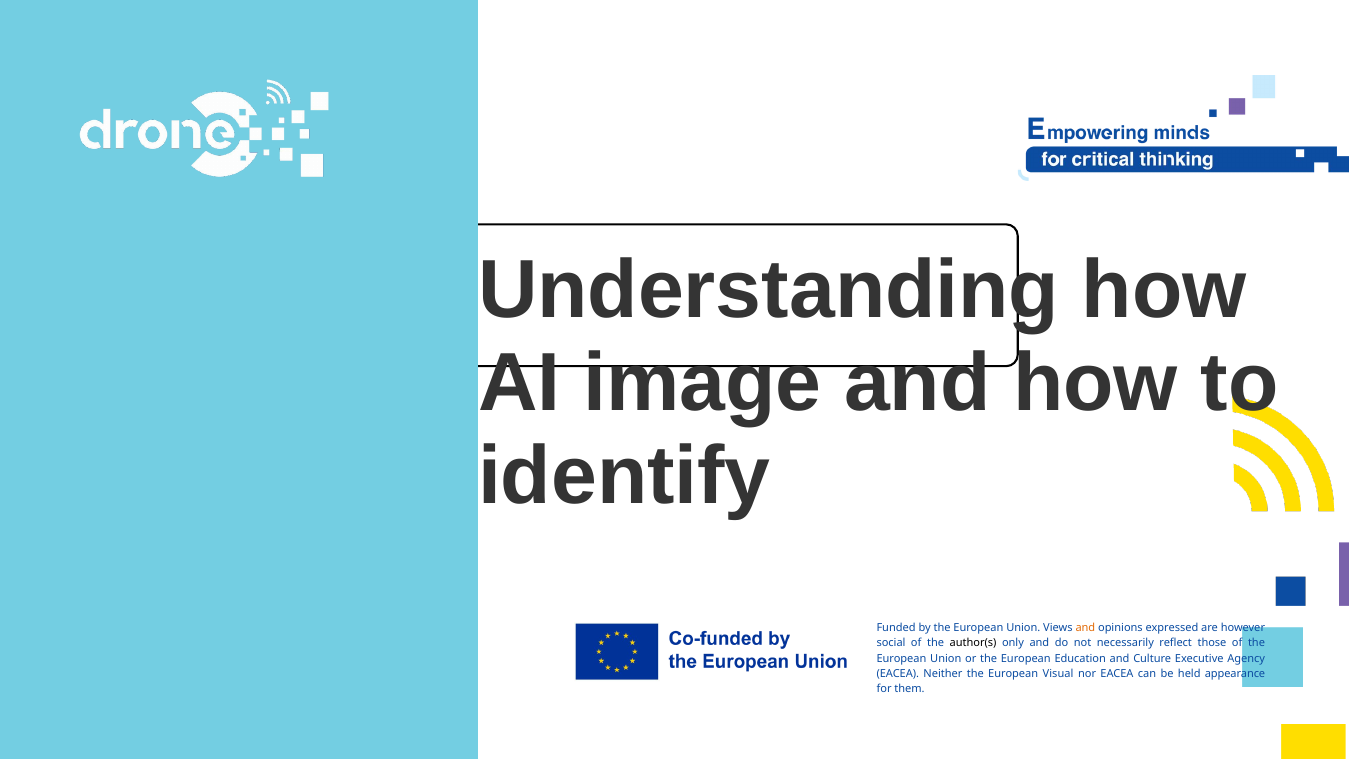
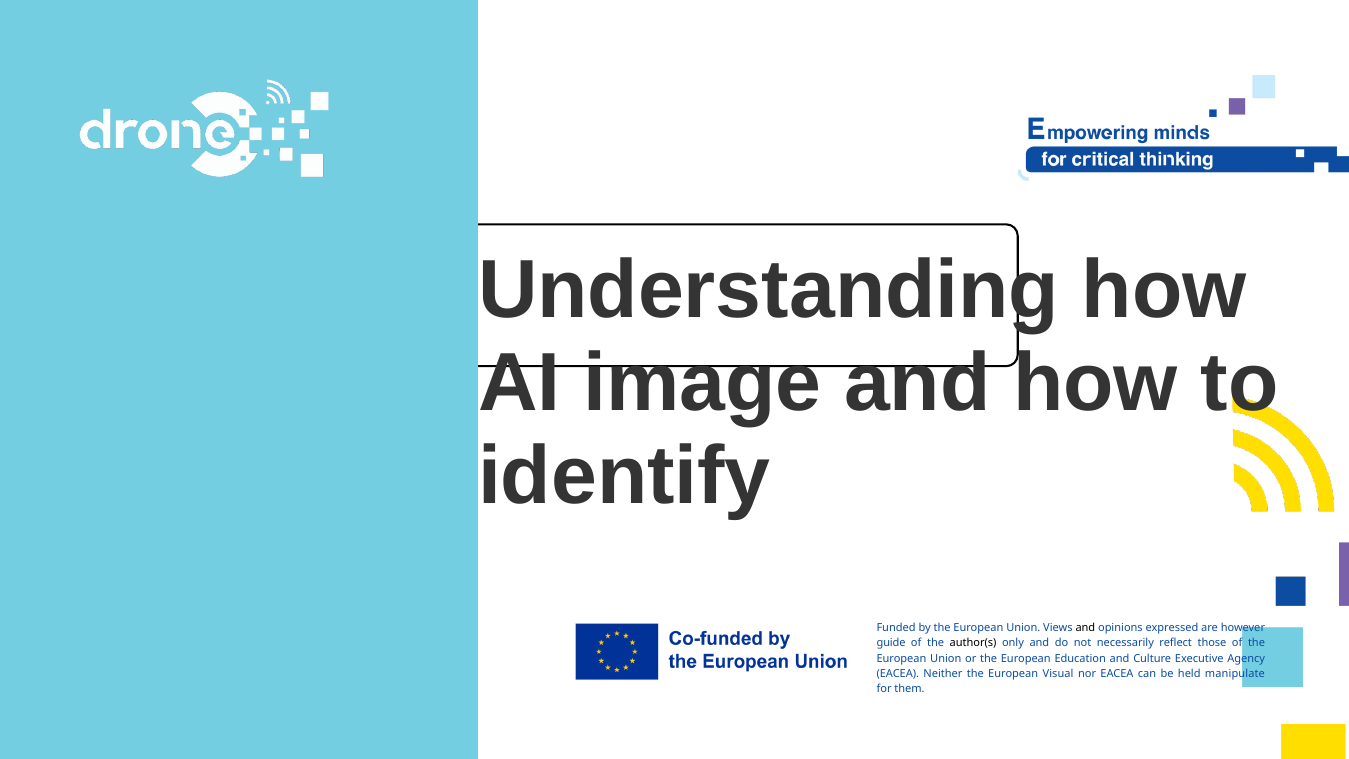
and at (1085, 628) colour: orange -> black
social: social -> guide
appearance: appearance -> manipulate
